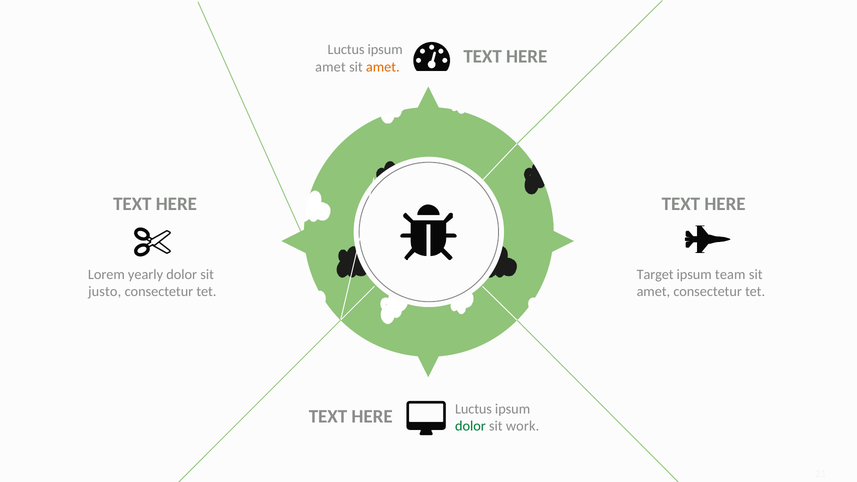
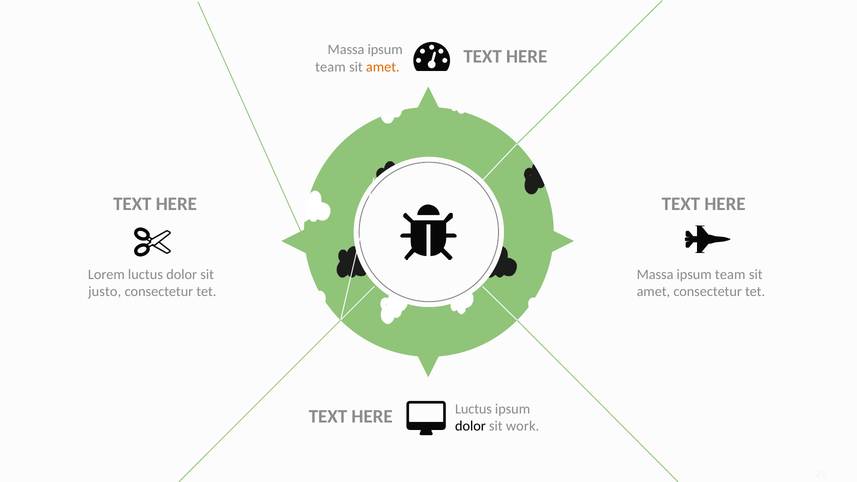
Luctus at (346, 50): Luctus -> Massa
amet at (330, 67): amet -> team
Lorem yearly: yearly -> luctus
Target at (655, 275): Target -> Massa
dolor at (470, 426) colour: green -> black
